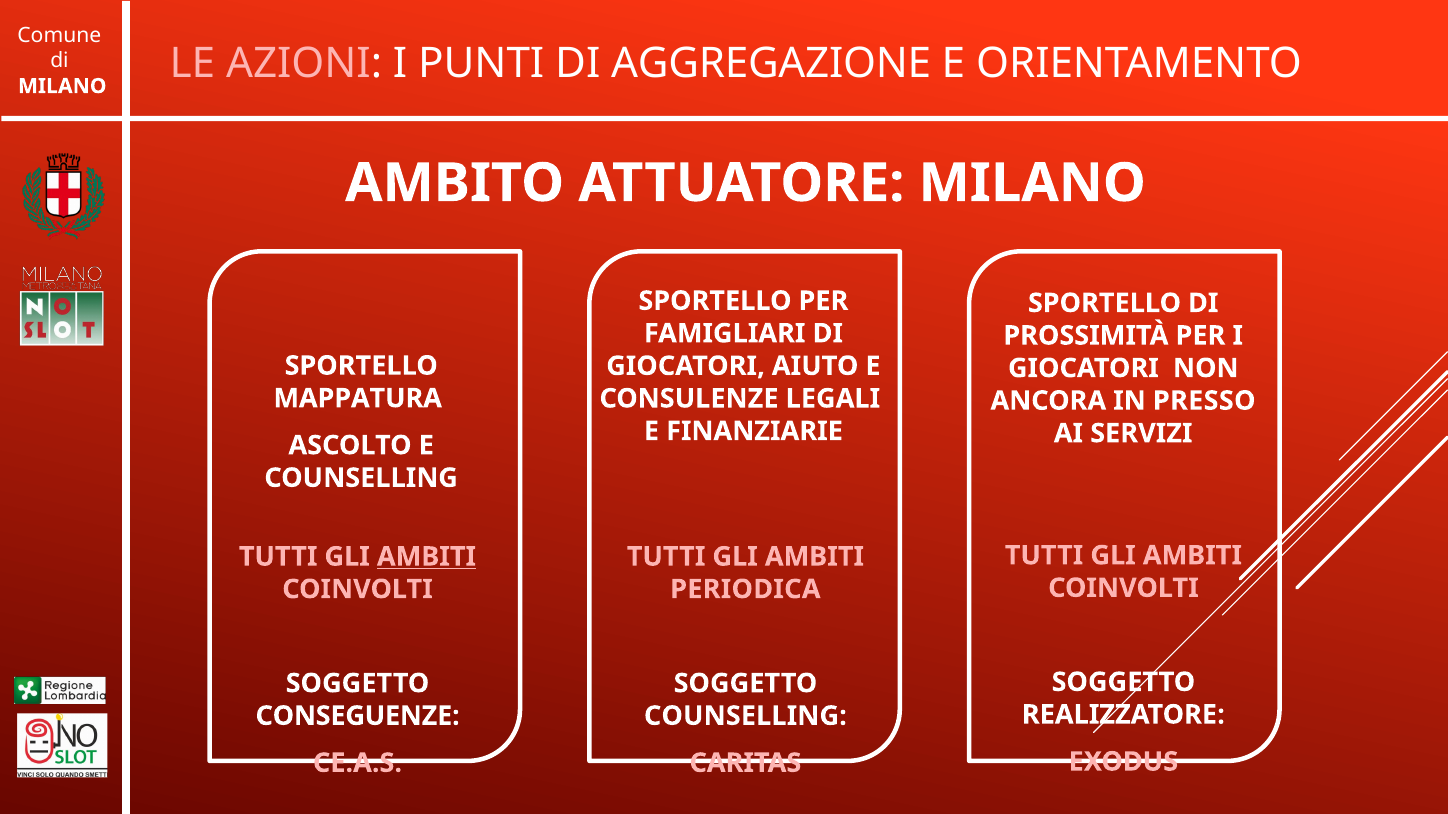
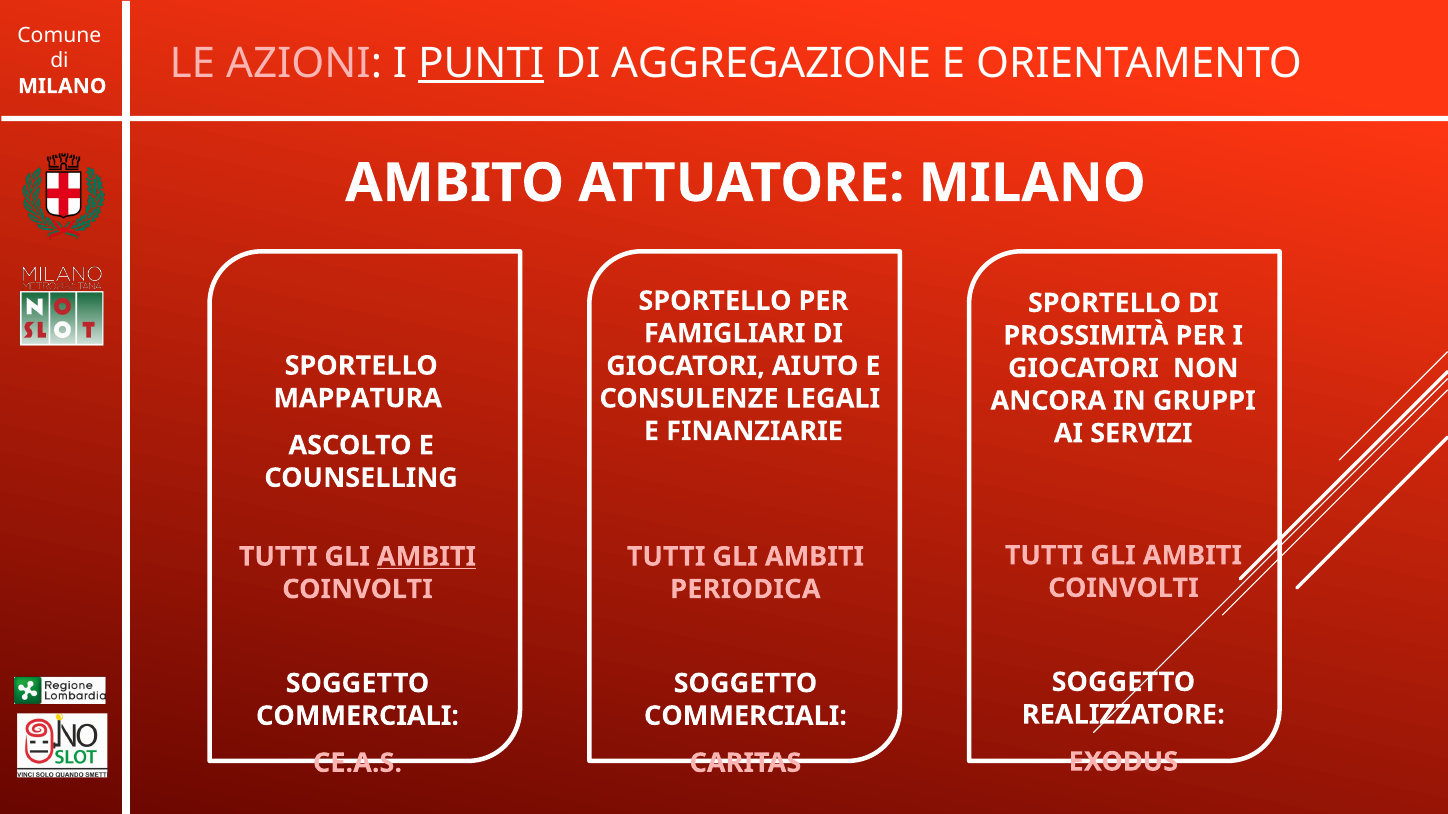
PUNTI underline: none -> present
PRESSO: PRESSO -> GRUPPI
CONSEGUENZE at (358, 716): CONSEGUENZE -> COMMERCIALI
COUNSELLING at (745, 716): COUNSELLING -> COMMERCIALI
